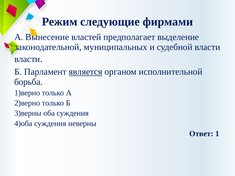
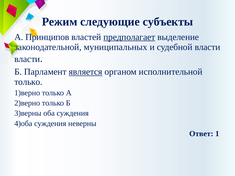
фирмами: фирмами -> субъекты
Вынесение: Вынесение -> Принципов
предполагает underline: none -> present
борьба at (28, 82): борьба -> только
